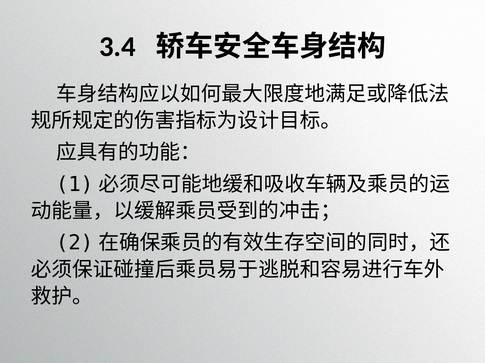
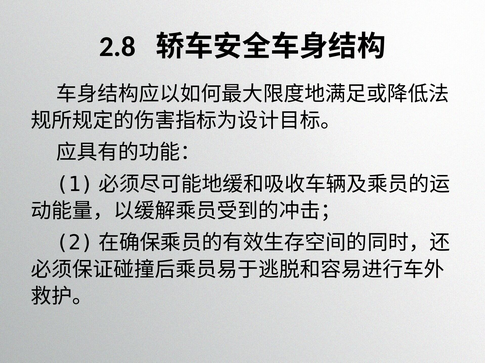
3.4: 3.4 -> 2.8
